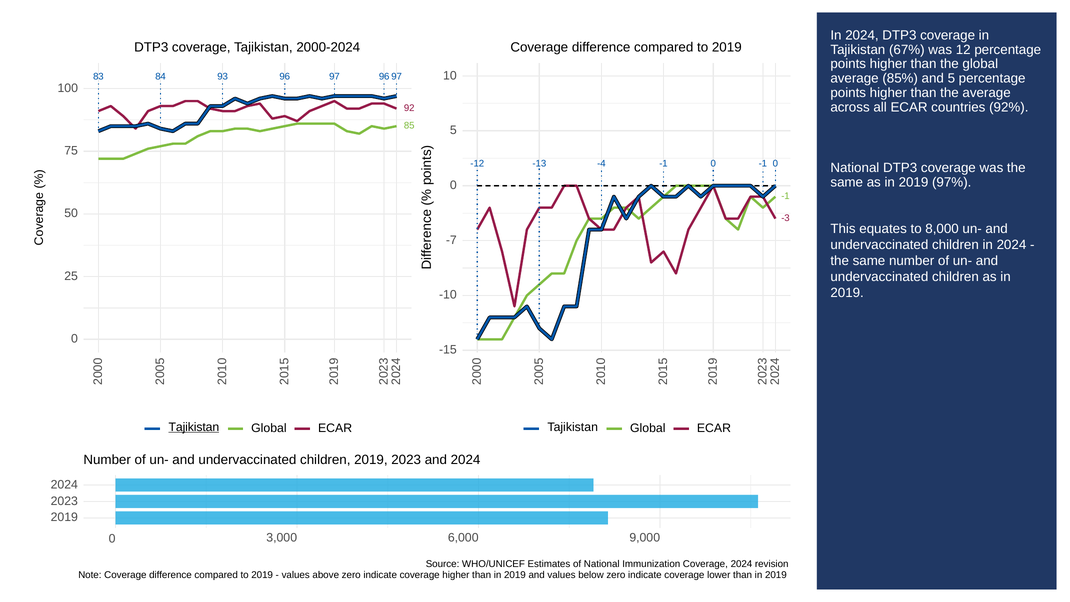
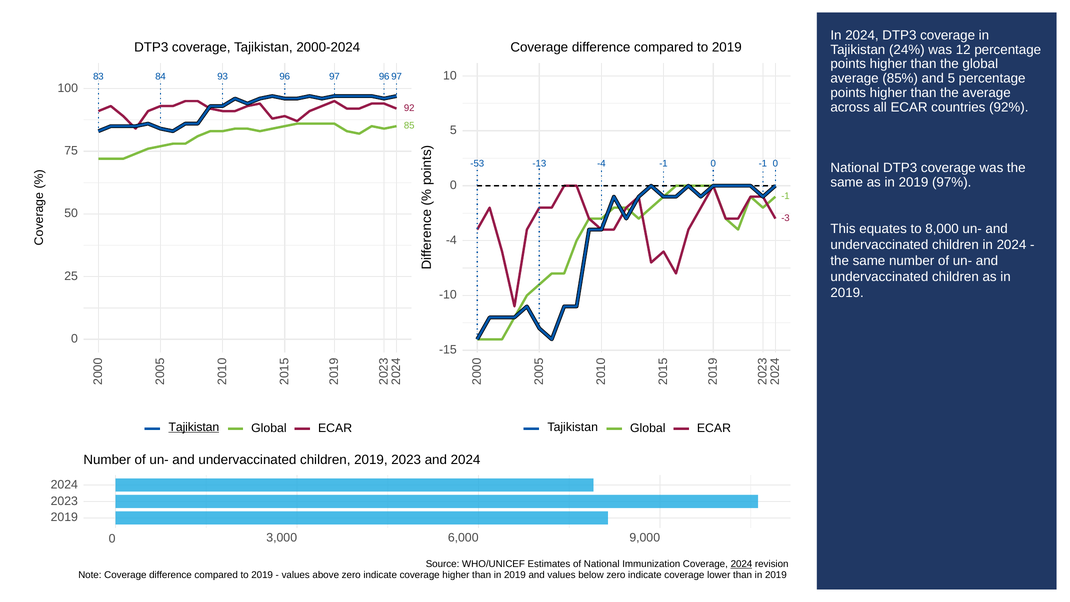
67%: 67% -> 24%
-12: -12 -> -53
-7 at (451, 240): -7 -> -4
2024 at (741, 564) underline: none -> present
